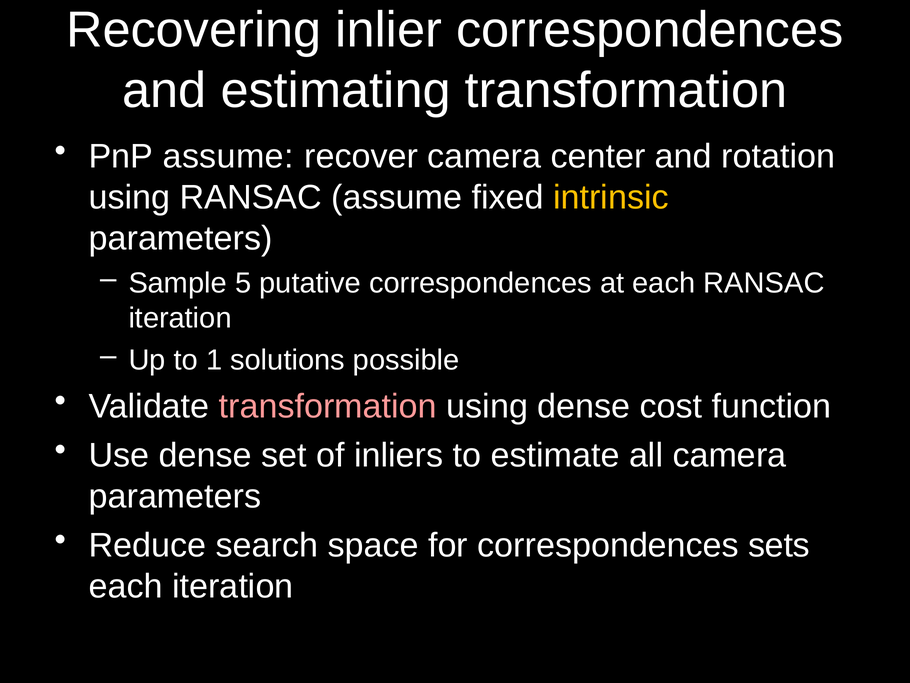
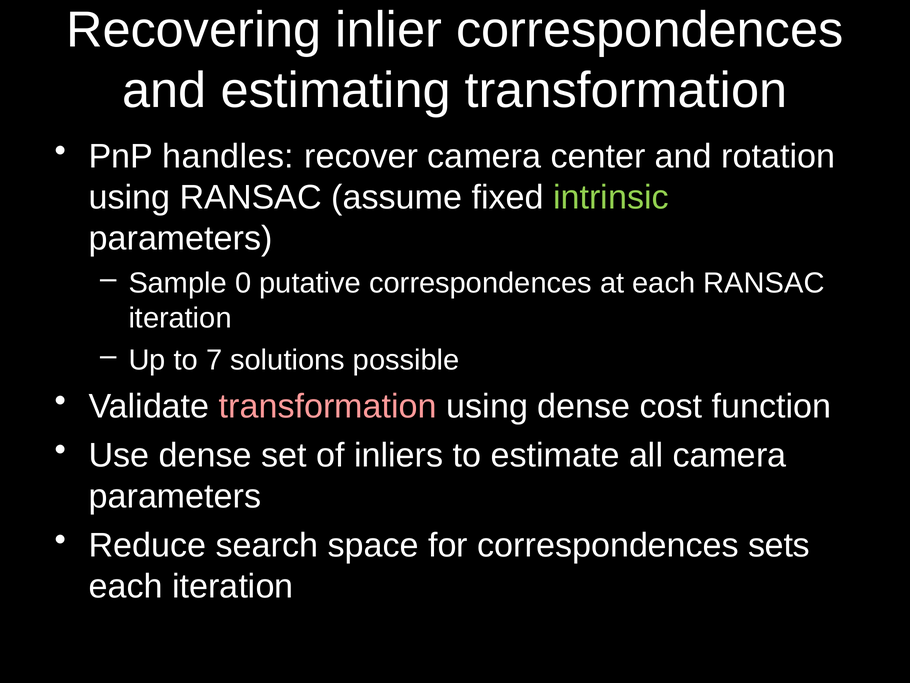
PnP assume: assume -> handles
intrinsic colour: yellow -> light green
5: 5 -> 0
1: 1 -> 7
